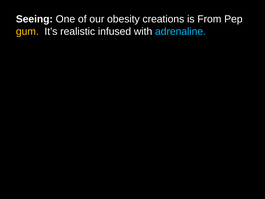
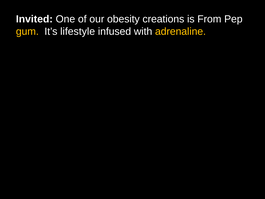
Seeing: Seeing -> Invited
realistic: realistic -> lifestyle
adrenaline colour: light blue -> yellow
